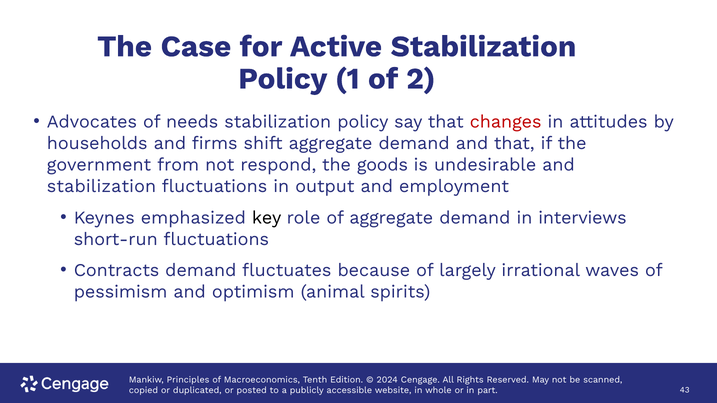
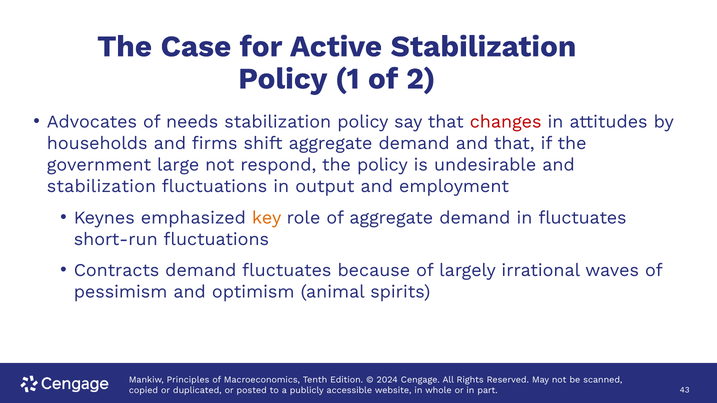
from: from -> large
the goods: goods -> policy
key colour: black -> orange
in interviews: interviews -> fluctuates
